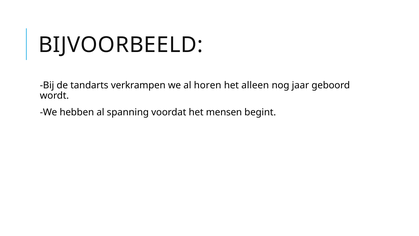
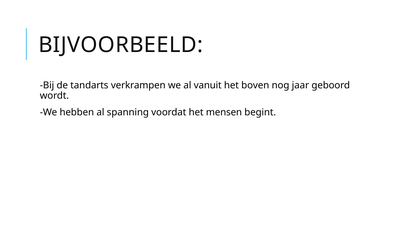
horen: horen -> vanuit
alleen: alleen -> boven
